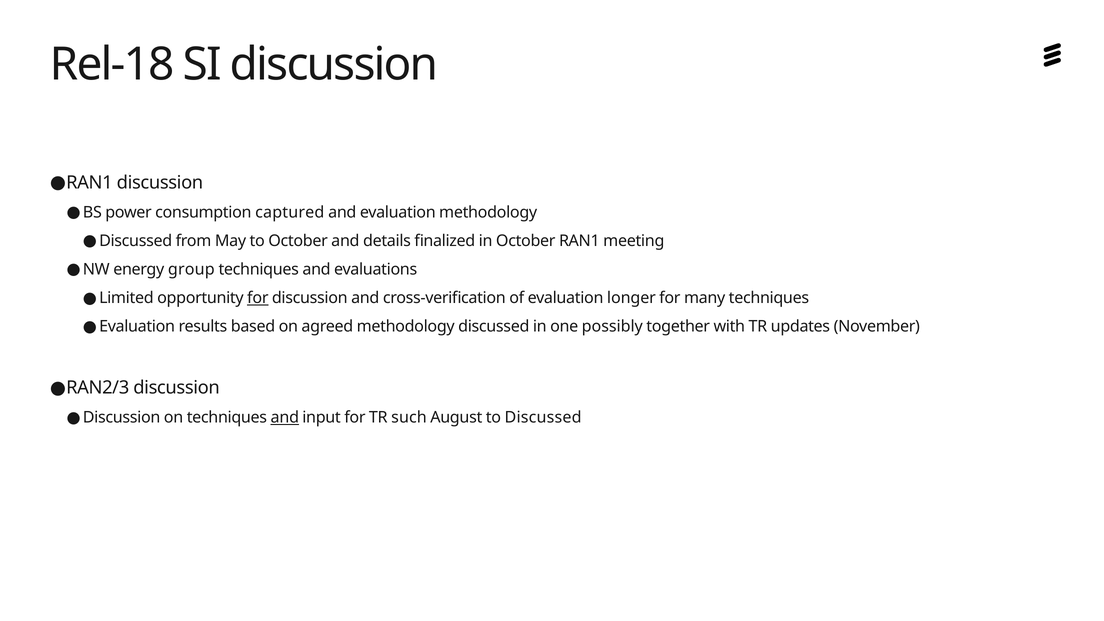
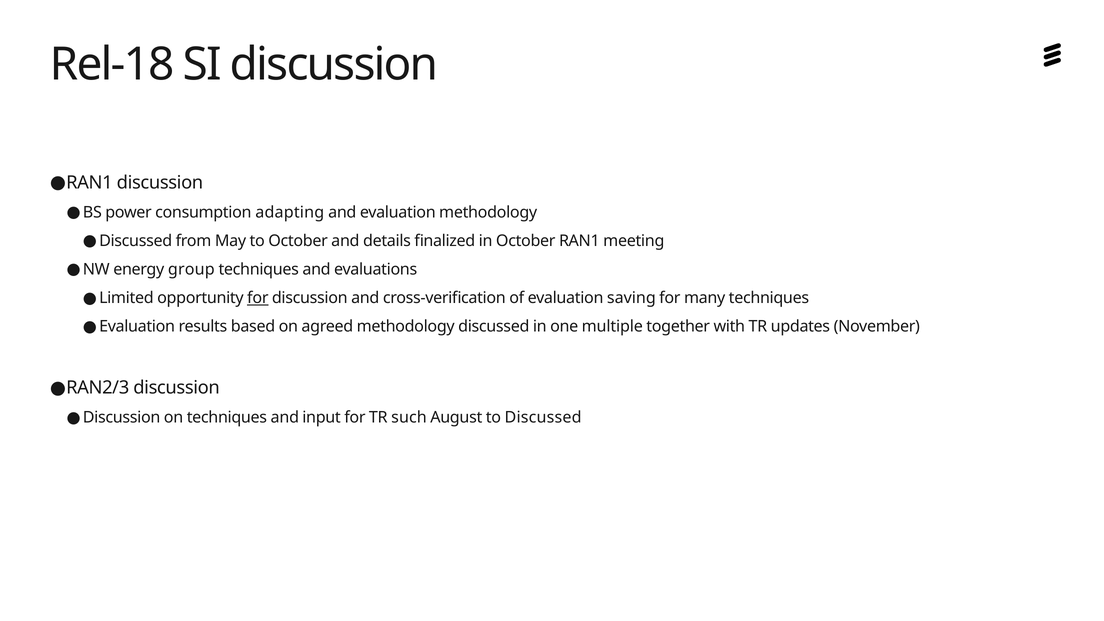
captured: captured -> adapting
longer: longer -> saving
possibly: possibly -> multiple
and at (285, 417) underline: present -> none
